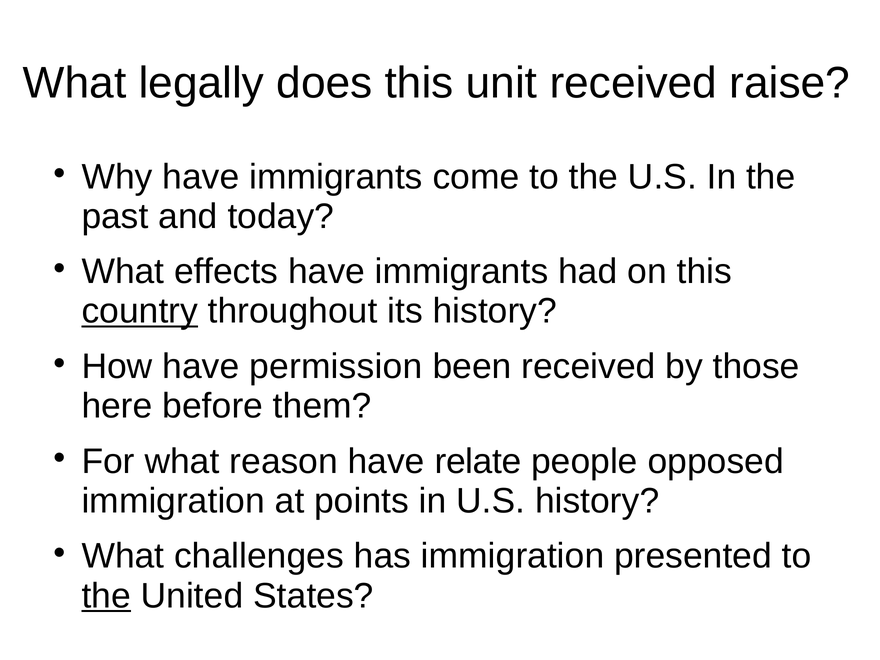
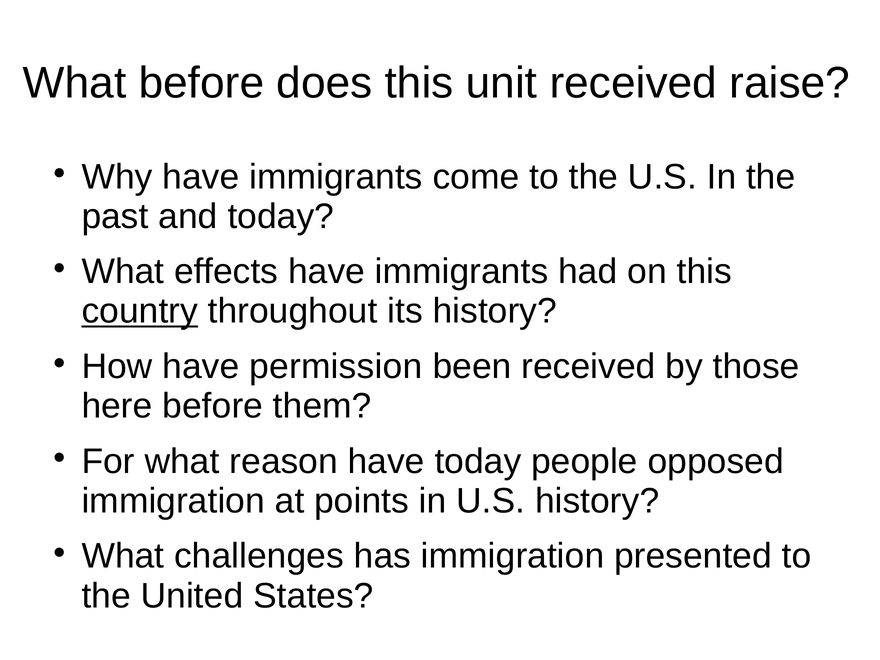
What legally: legally -> before
have relate: relate -> today
the at (106, 596) underline: present -> none
